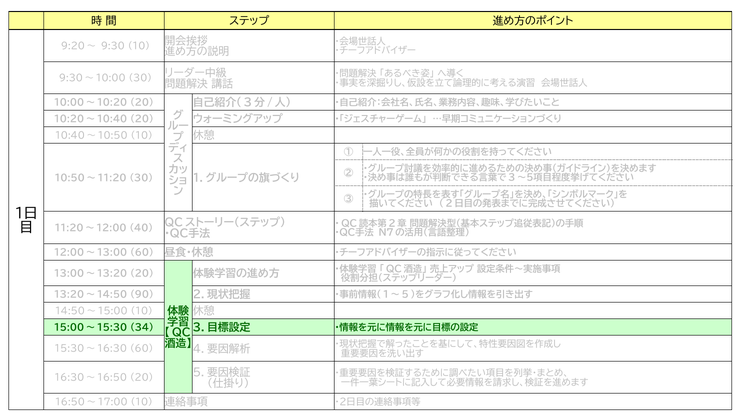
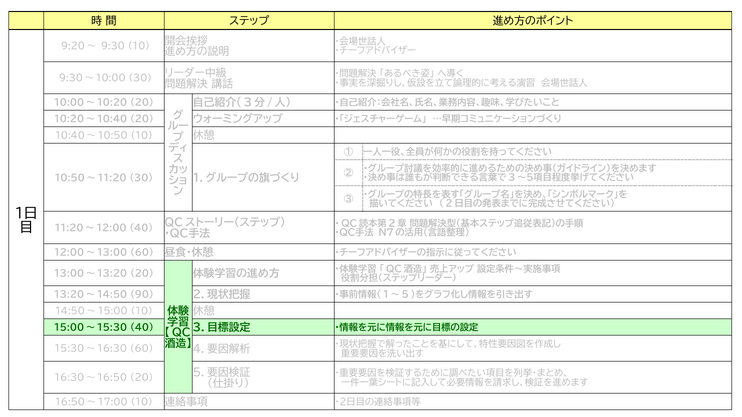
15:00～15:30 34: 34 -> 40
